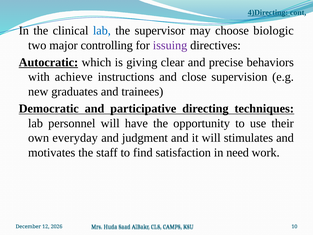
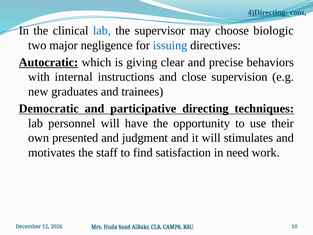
controlling: controlling -> negligence
issuing colour: purple -> blue
achieve: achieve -> internal
everyday: everyday -> presented
